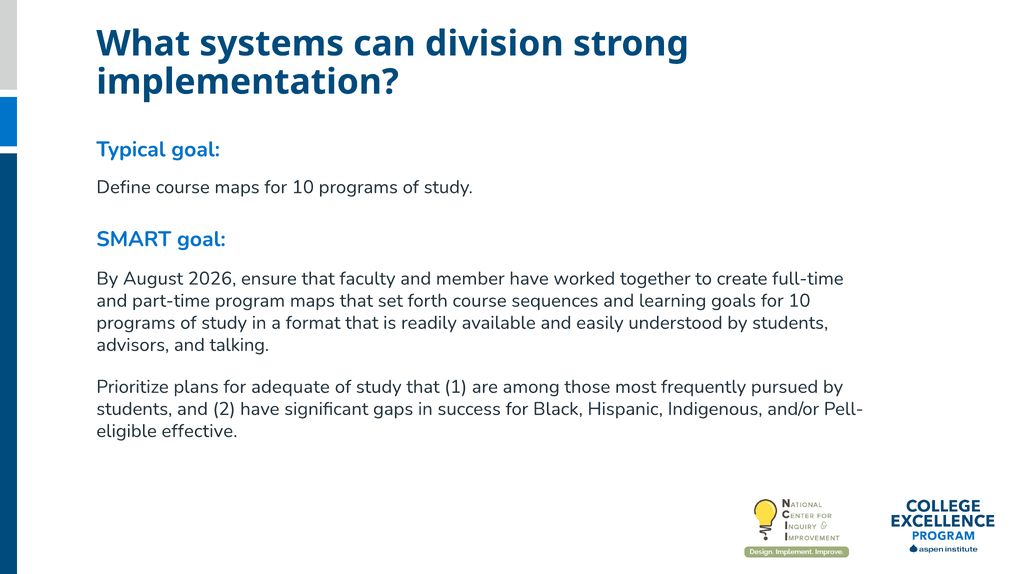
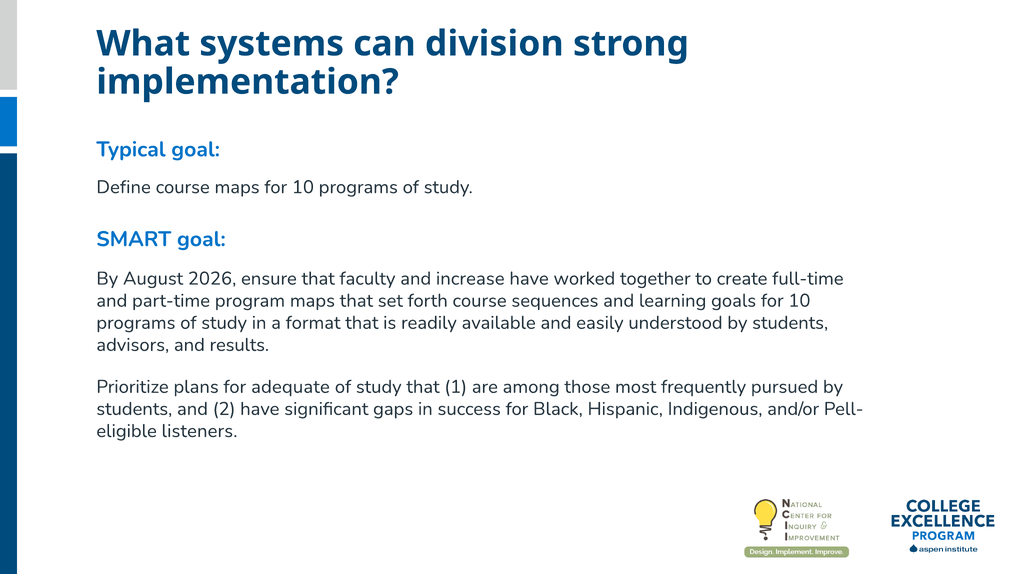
member: member -> increase
talking: talking -> results
effective: effective -> listeners
